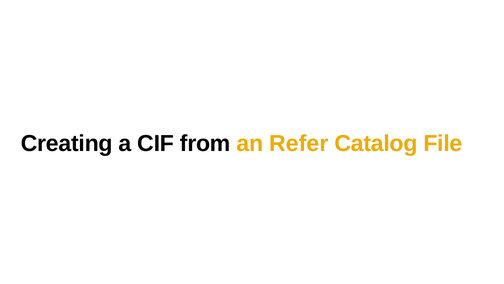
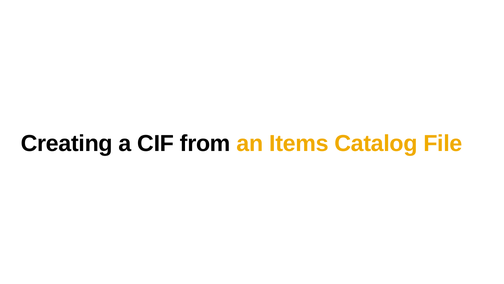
Refer: Refer -> Items
